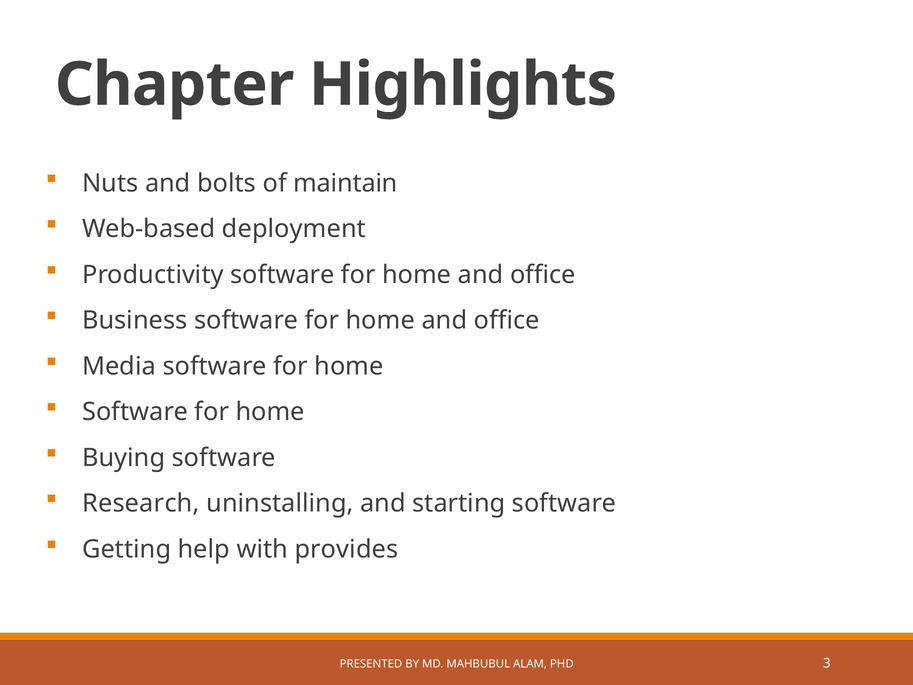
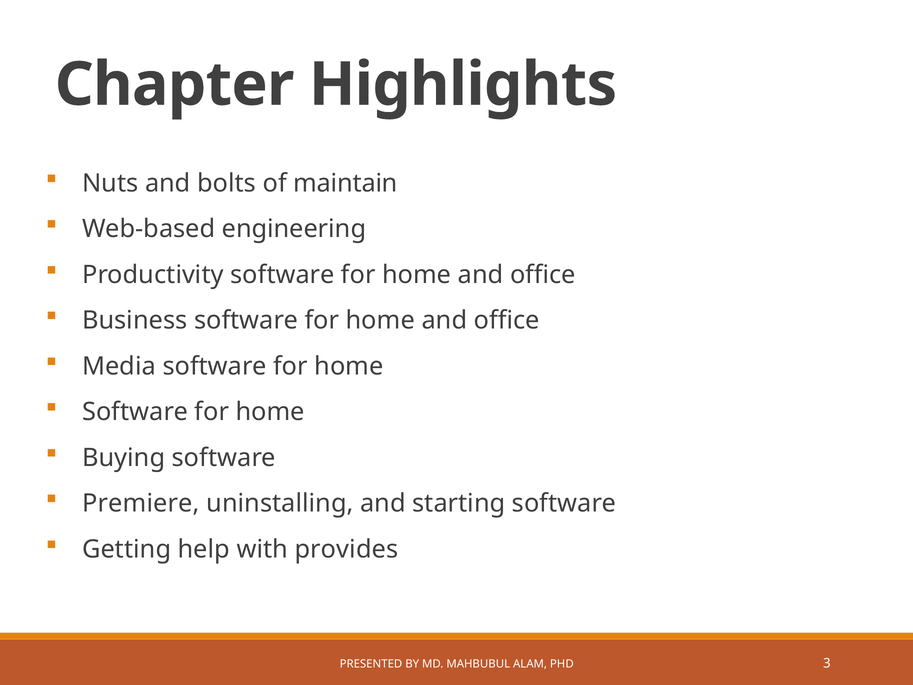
deployment: deployment -> engineering
Research: Research -> Premiere
